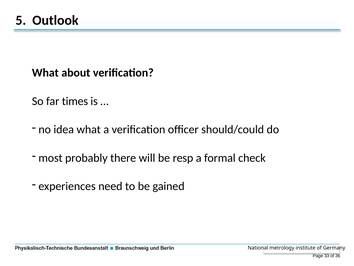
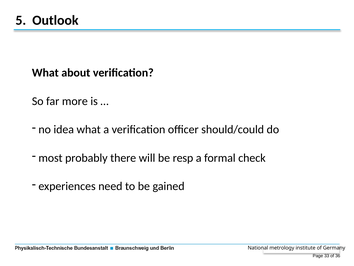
times: times -> more
